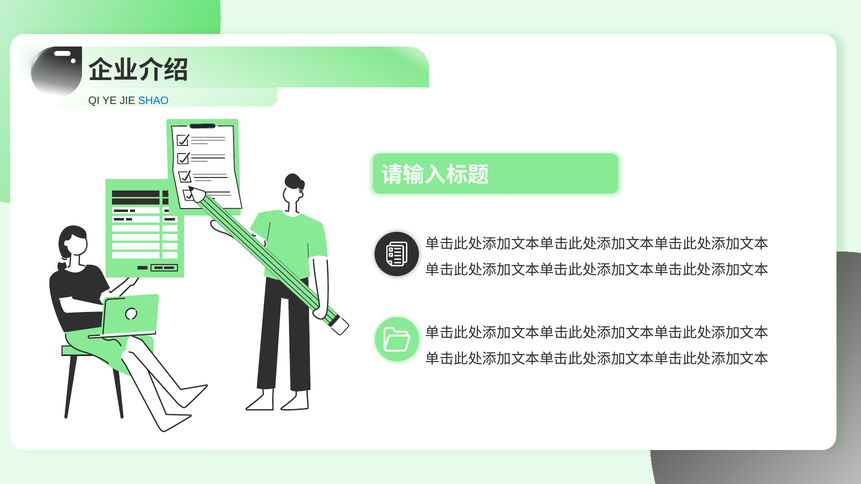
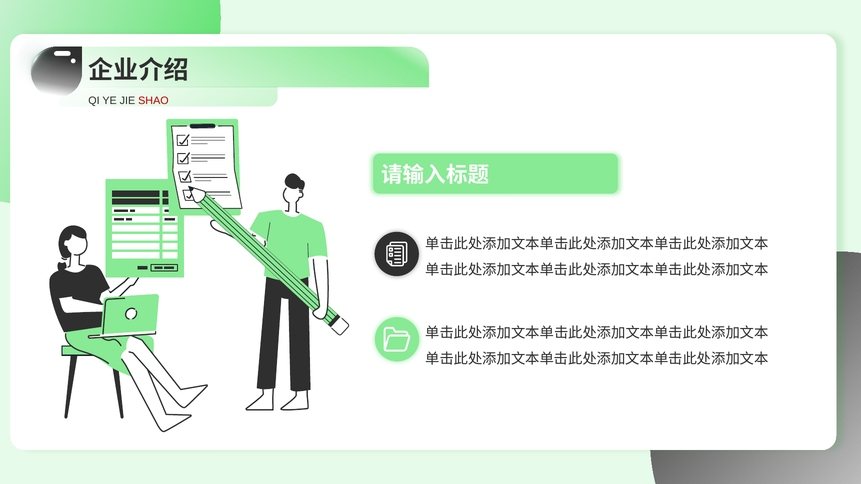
SHAO colour: blue -> red
